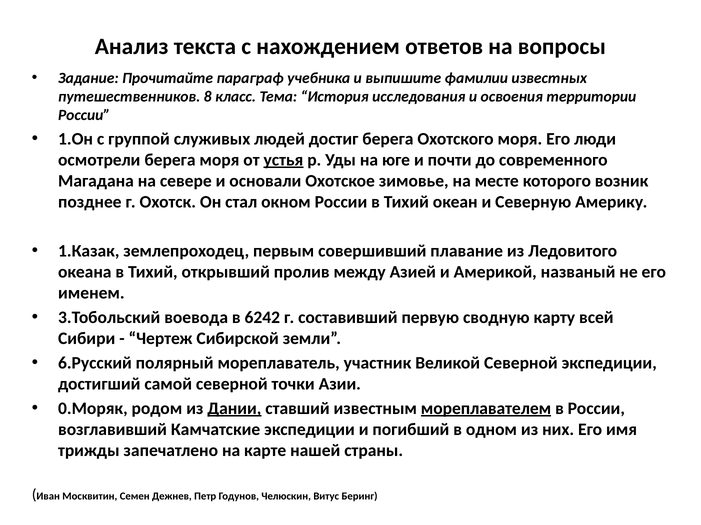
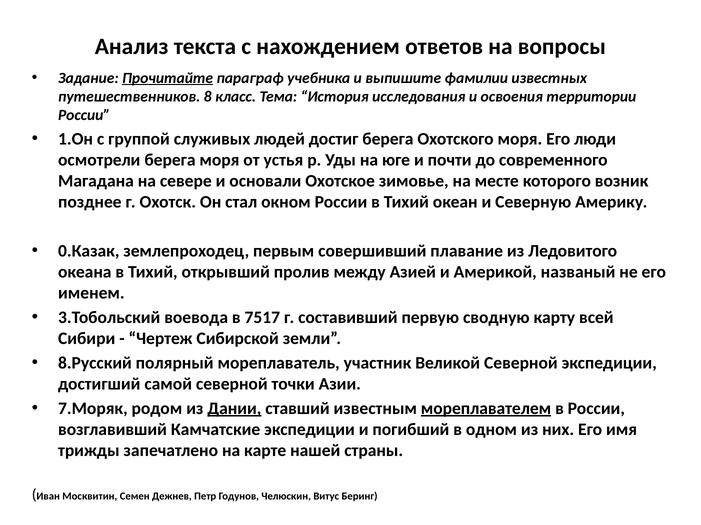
Прочитайте underline: none -> present
устья underline: present -> none
1.Казак: 1.Казак -> 0.Казак
6242: 6242 -> 7517
6.Русский: 6.Русский -> 8.Русский
0.Моряк: 0.Моряк -> 7.Моряк
